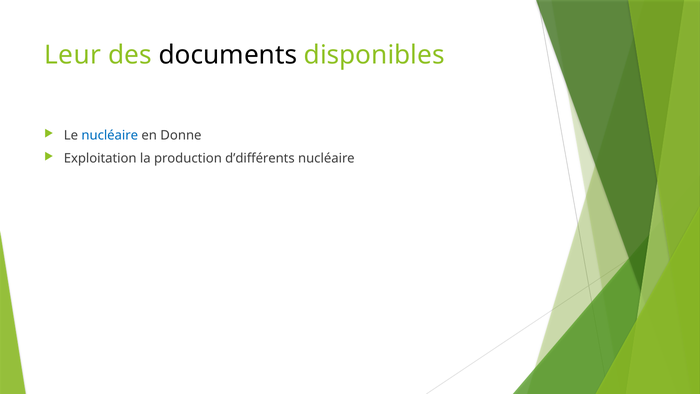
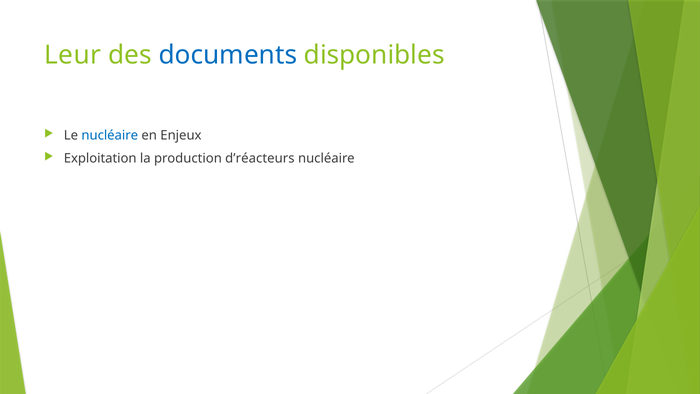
documents colour: black -> blue
Donne: Donne -> Enjeux
d’différents: d’différents -> d’réacteurs
